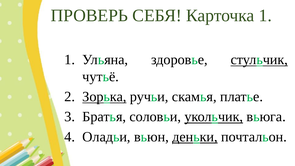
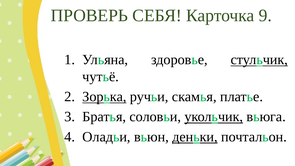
Карточка 1: 1 -> 9
